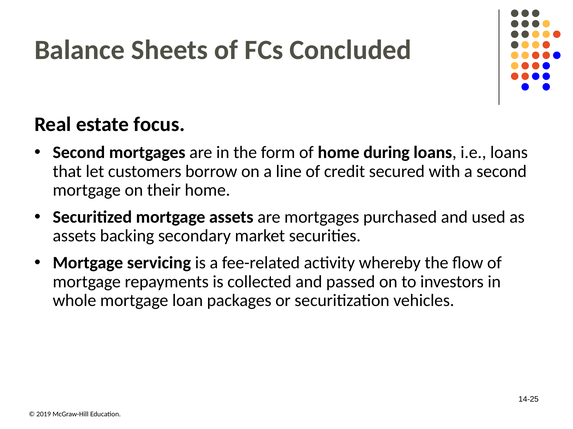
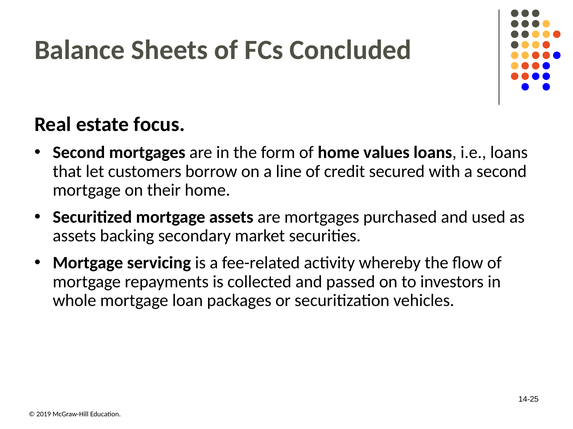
during: during -> values
